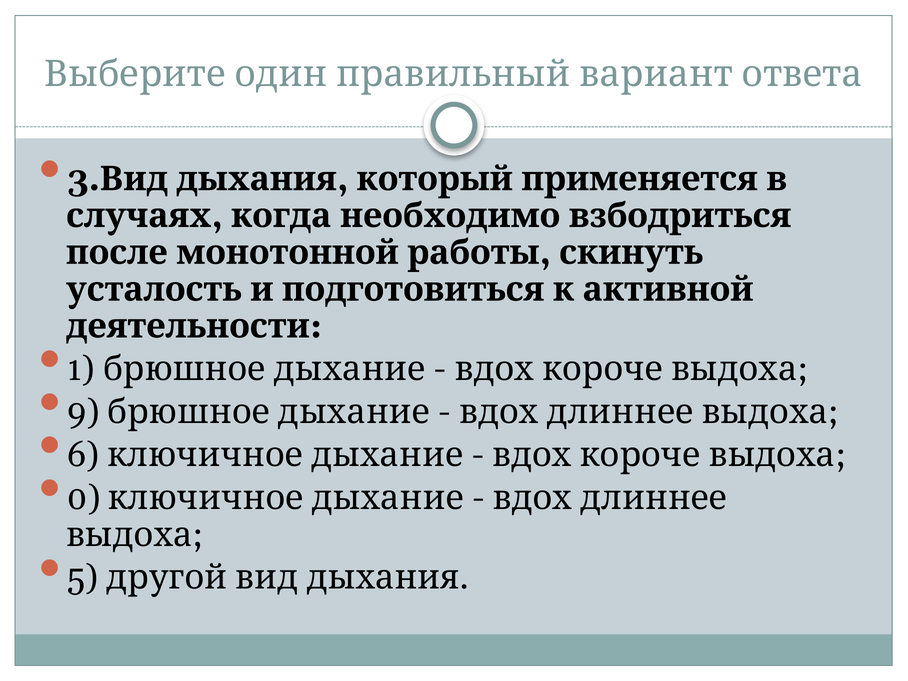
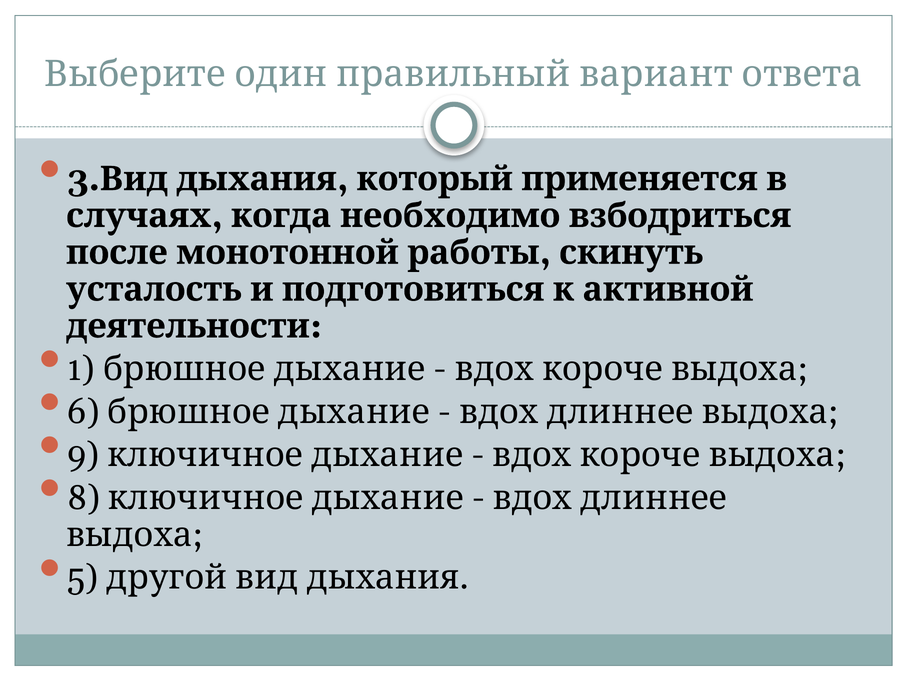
9: 9 -> 6
6: 6 -> 9
0: 0 -> 8
